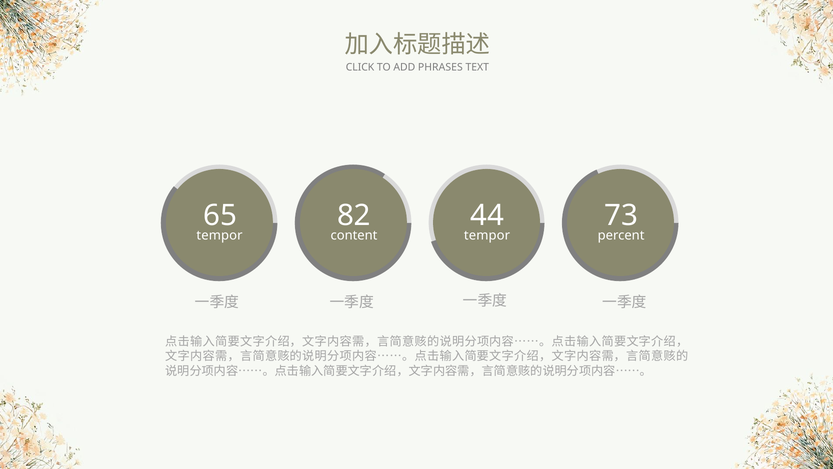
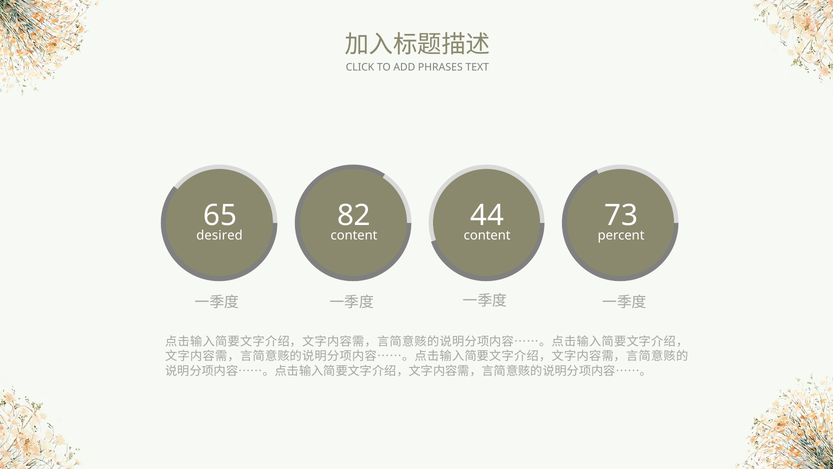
tempor at (220, 235): tempor -> desired
tempor at (487, 235): tempor -> content
